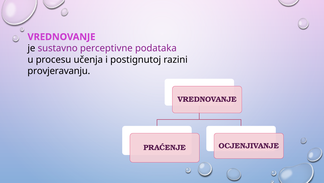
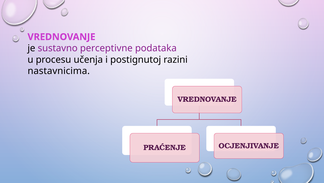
provjeravanju: provjeravanju -> nastavnicima
